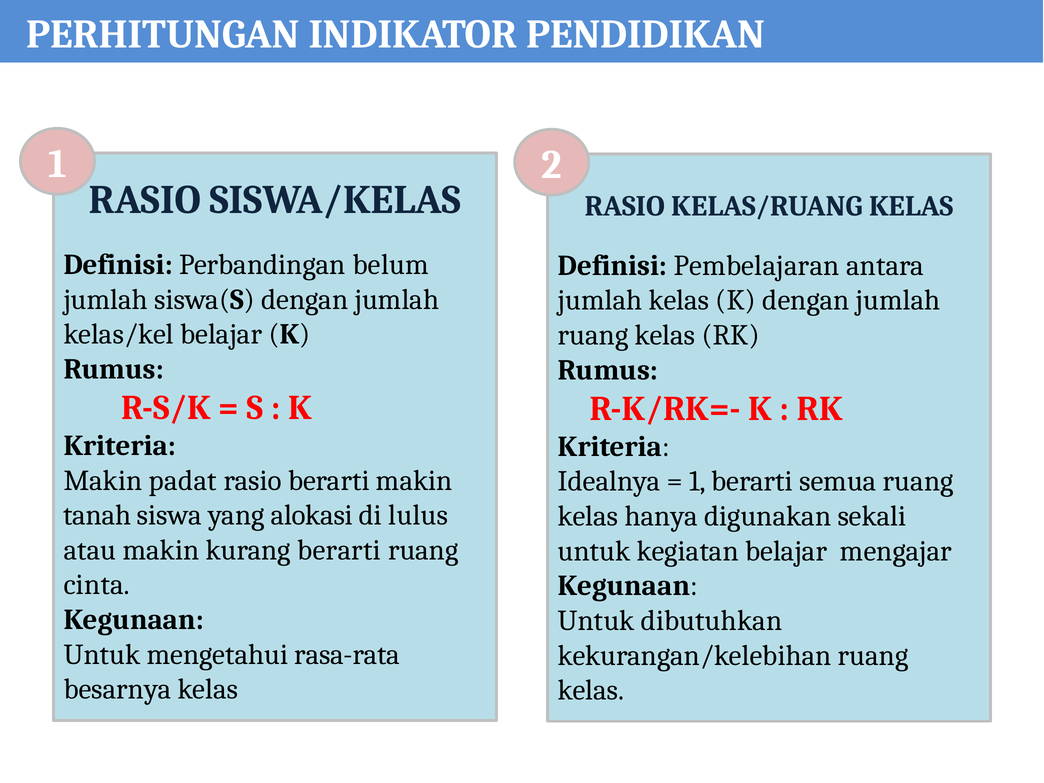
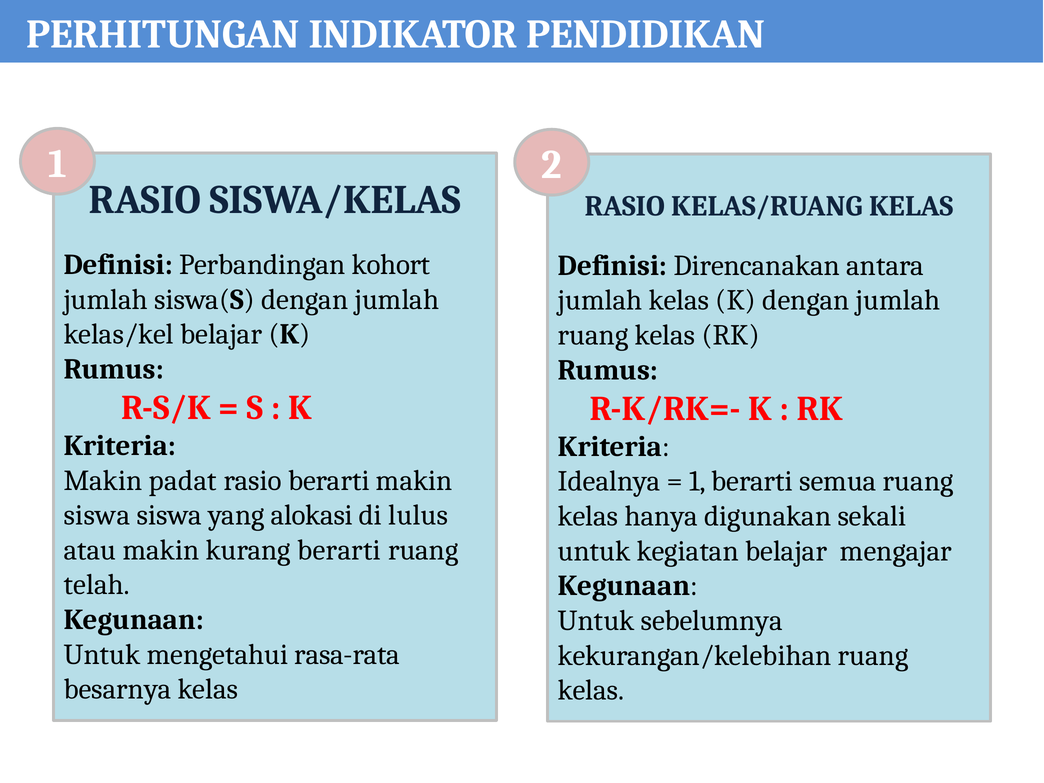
belum: belum -> kohort
Pembelajaran: Pembelajaran -> Direncanakan
tanah at (97, 515): tanah -> siswa
cinta: cinta -> telah
dibutuhkan: dibutuhkan -> sebelumnya
